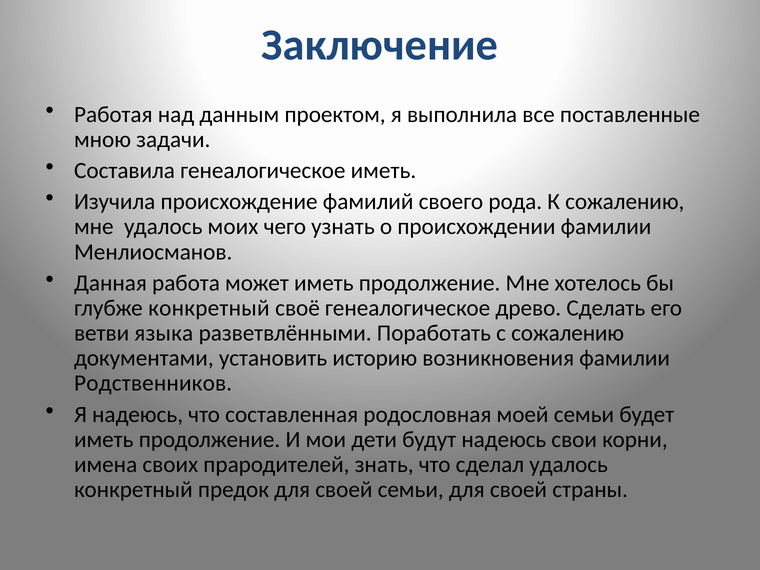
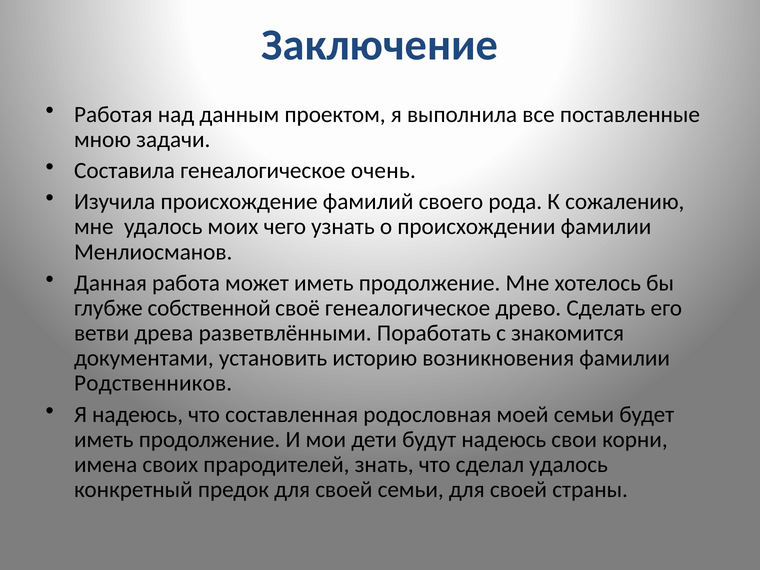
генеалогическое иметь: иметь -> очень
глубже конкретный: конкретный -> собственной
языка: языка -> древа
с сожалению: сожалению -> знакомится
